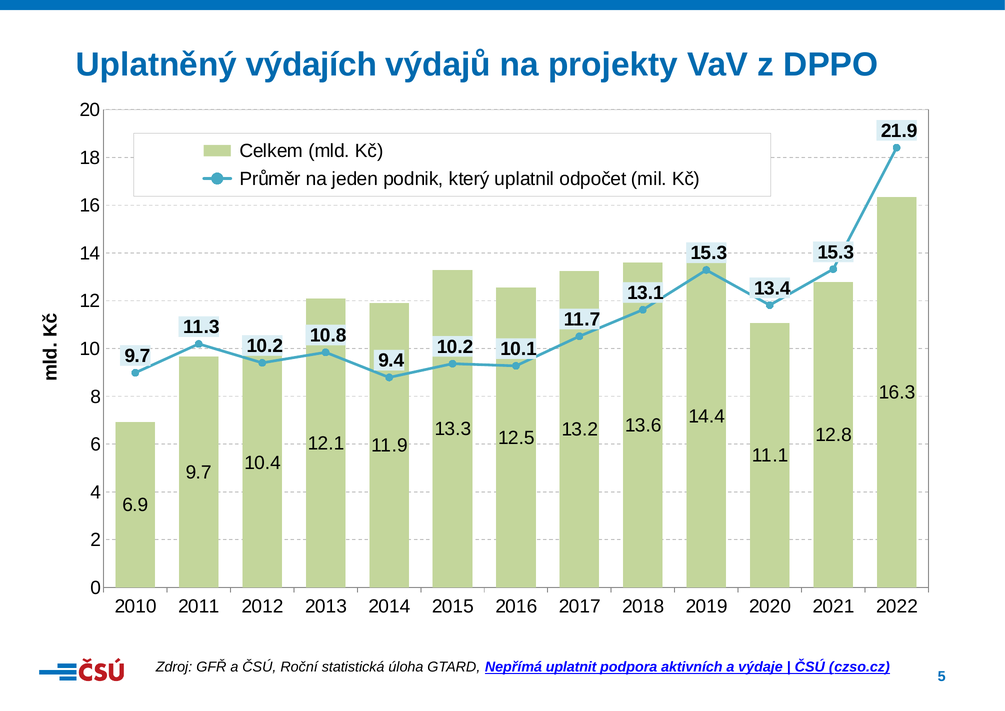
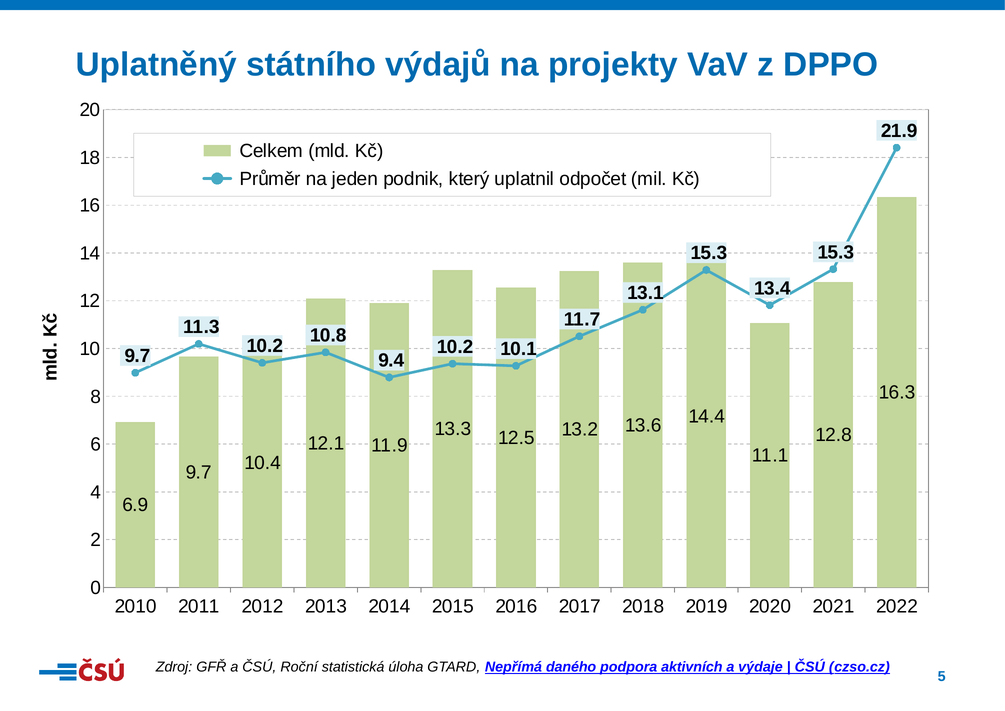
výdajích: výdajích -> státního
uplatnit: uplatnit -> daného
